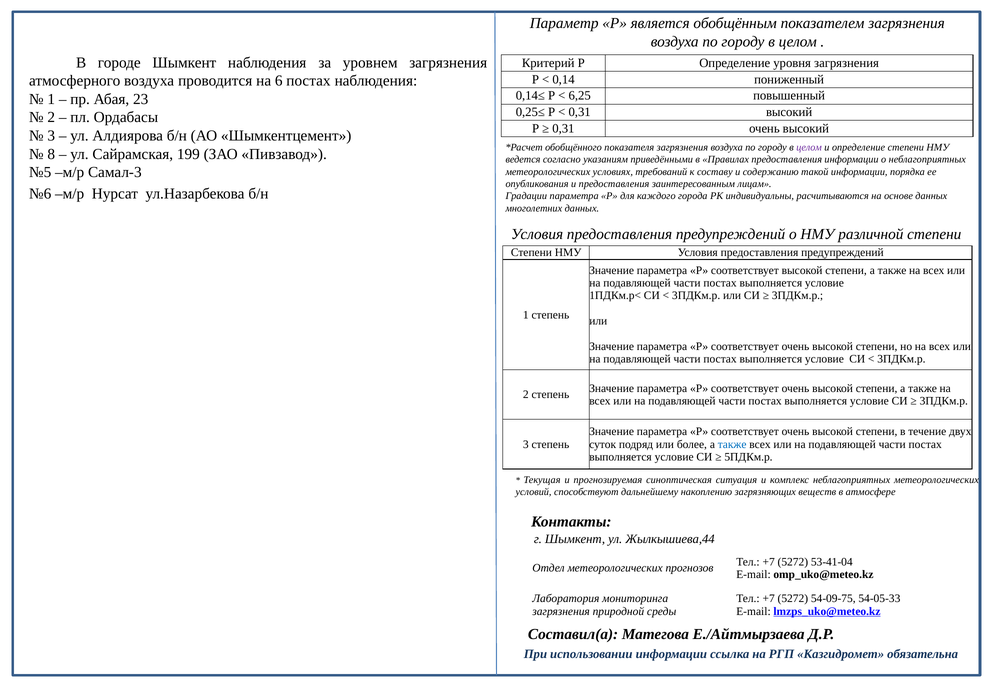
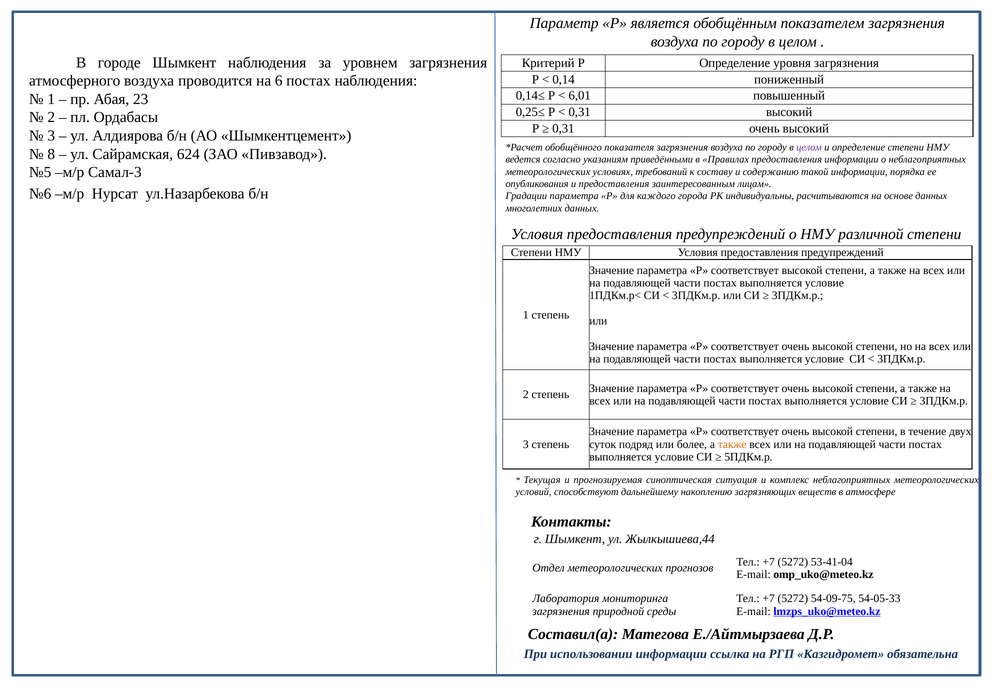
6,25: 6,25 -> 6,01
199: 199 -> 624
также at (732, 445) colour: blue -> orange
